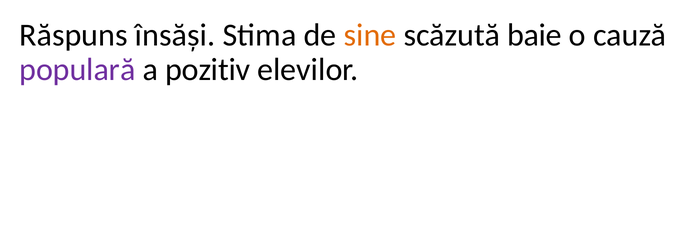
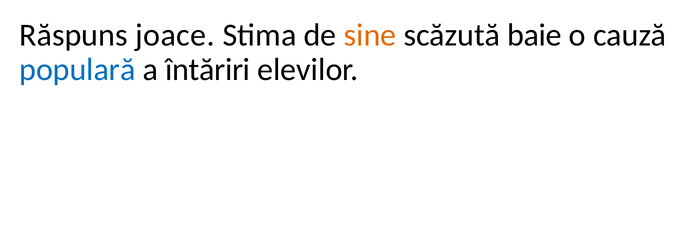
însăși: însăși -> joace
populară colour: purple -> blue
pozitiv: pozitiv -> întăriri
